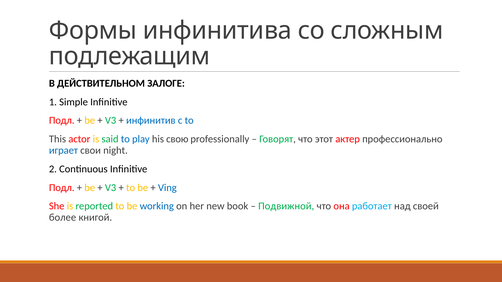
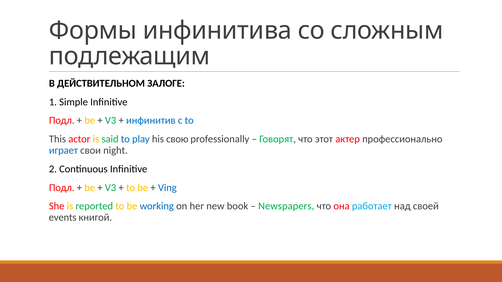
Подвижной: Подвижной -> Newspapers
более: более -> events
